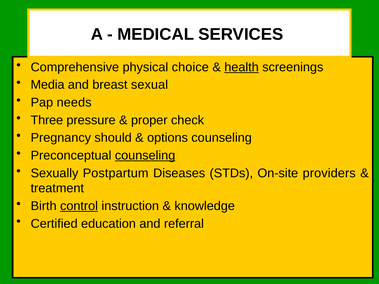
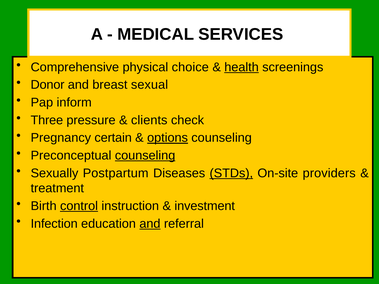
Media: Media -> Donor
needs: needs -> inform
proper: proper -> clients
should: should -> certain
options underline: none -> present
STDs underline: none -> present
knowledge: knowledge -> investment
Certified: Certified -> Infection
and at (150, 224) underline: none -> present
